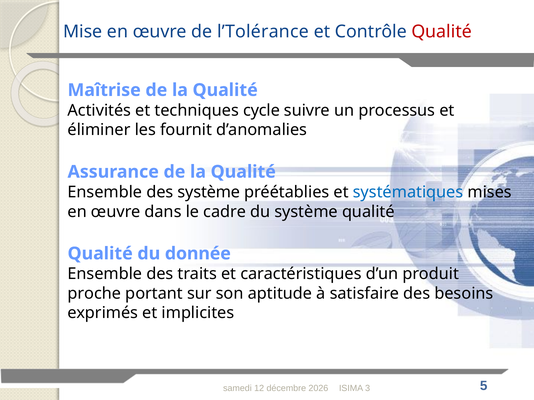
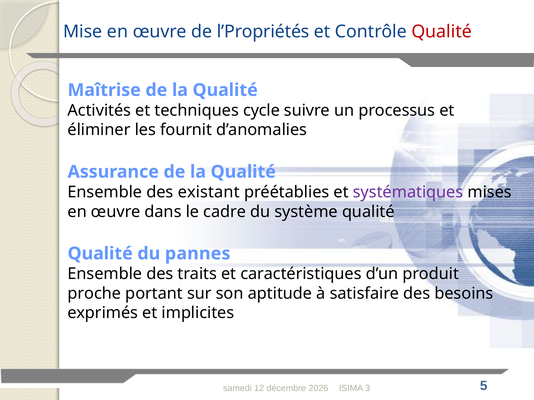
l’Tolérance: l’Tolérance -> l’Propriétés
des système: système -> existant
systématiques colour: blue -> purple
donnée: donnée -> pannes
